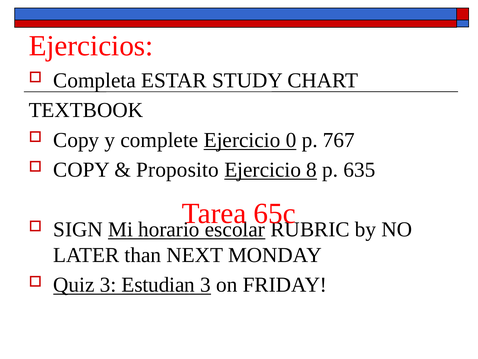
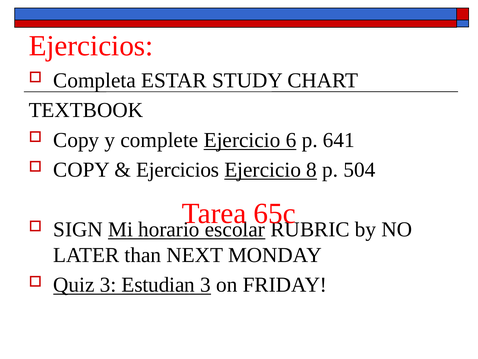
0: 0 -> 6
767: 767 -> 641
Proposito at (178, 170): Proposito -> Ejercicios
635: 635 -> 504
